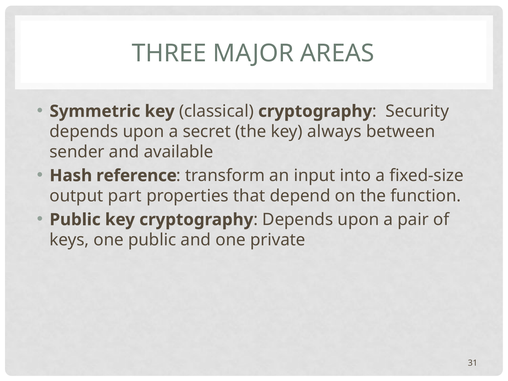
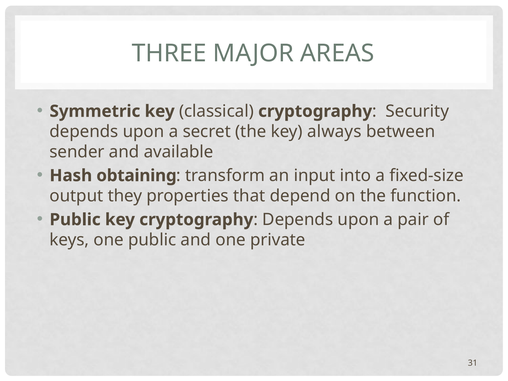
reference: reference -> obtaining
part: part -> they
